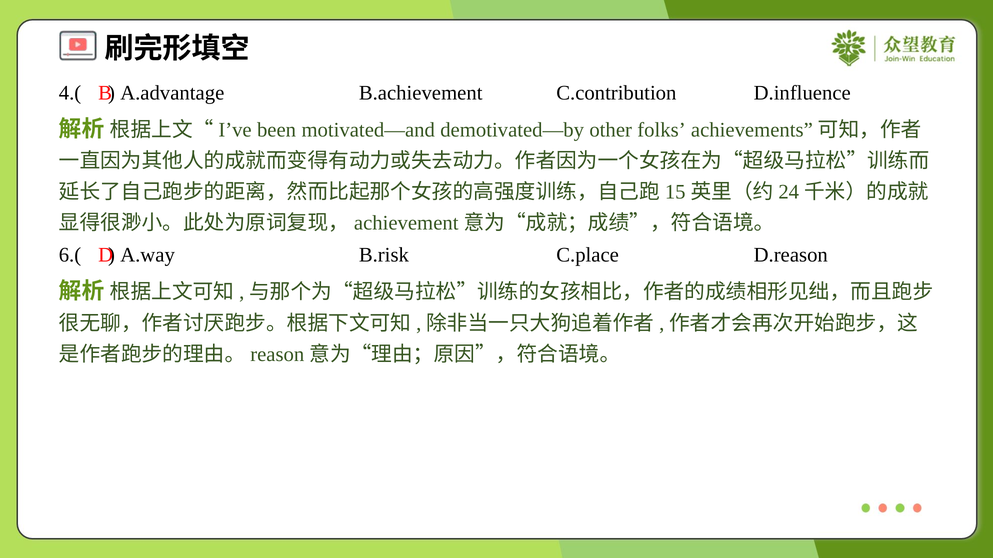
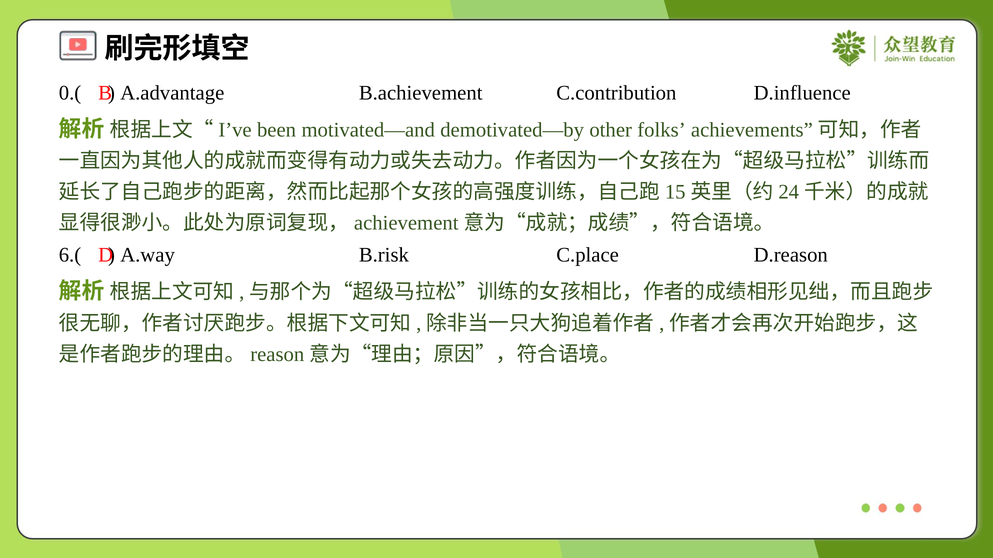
4.(: 4.( -> 0.(
